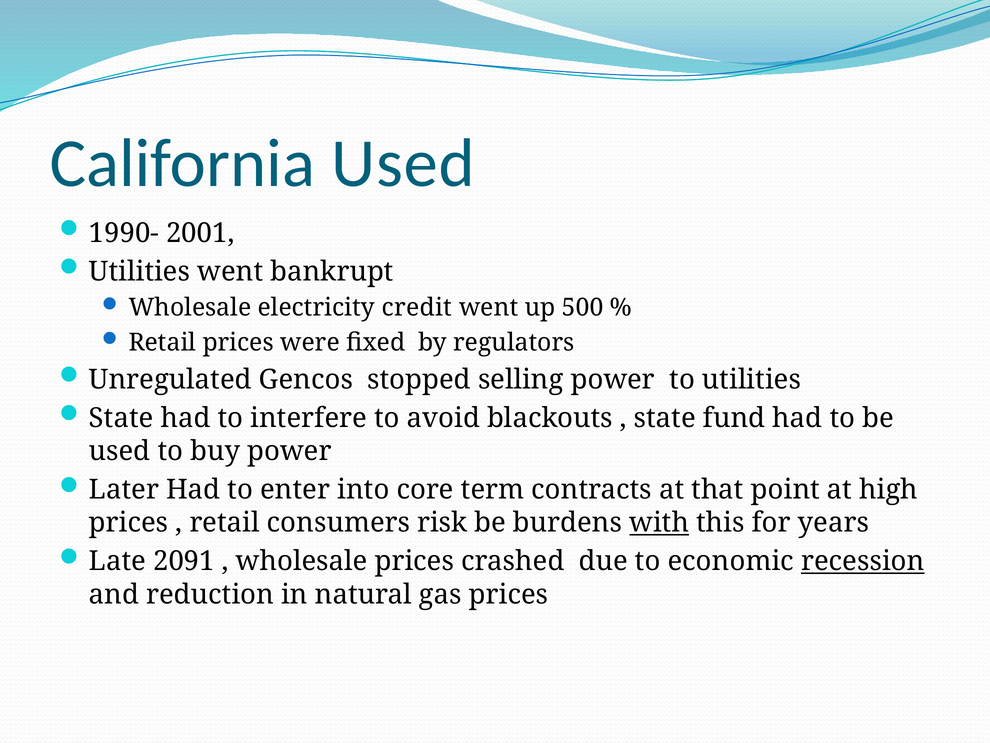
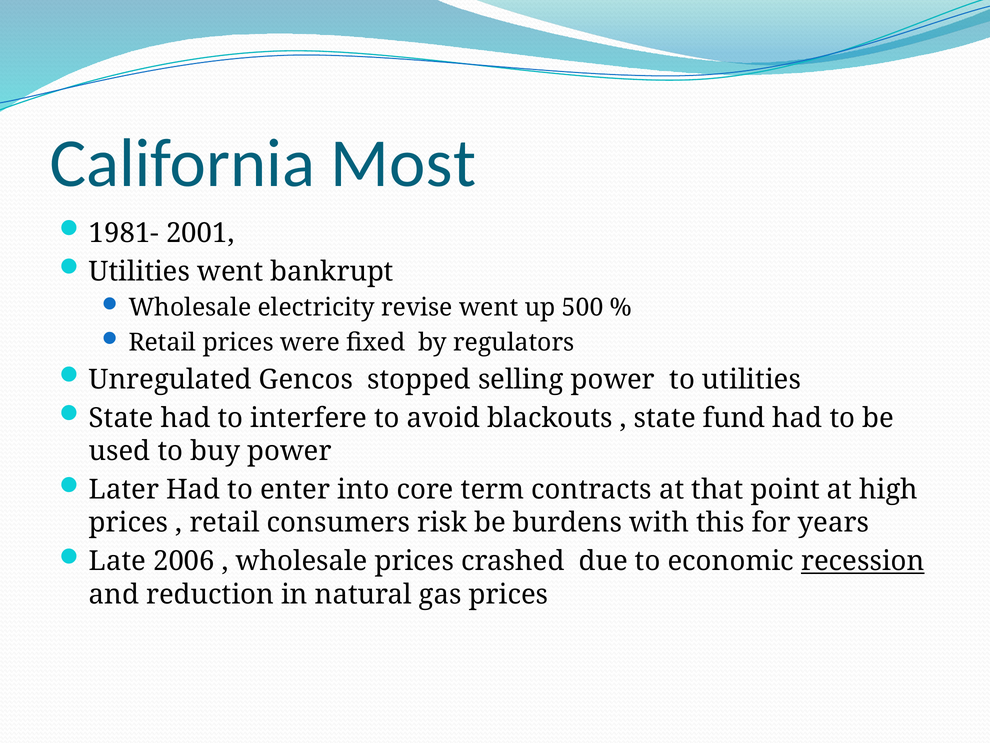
California Used: Used -> Most
1990-: 1990- -> 1981-
credit: credit -> revise
with underline: present -> none
2091: 2091 -> 2006
